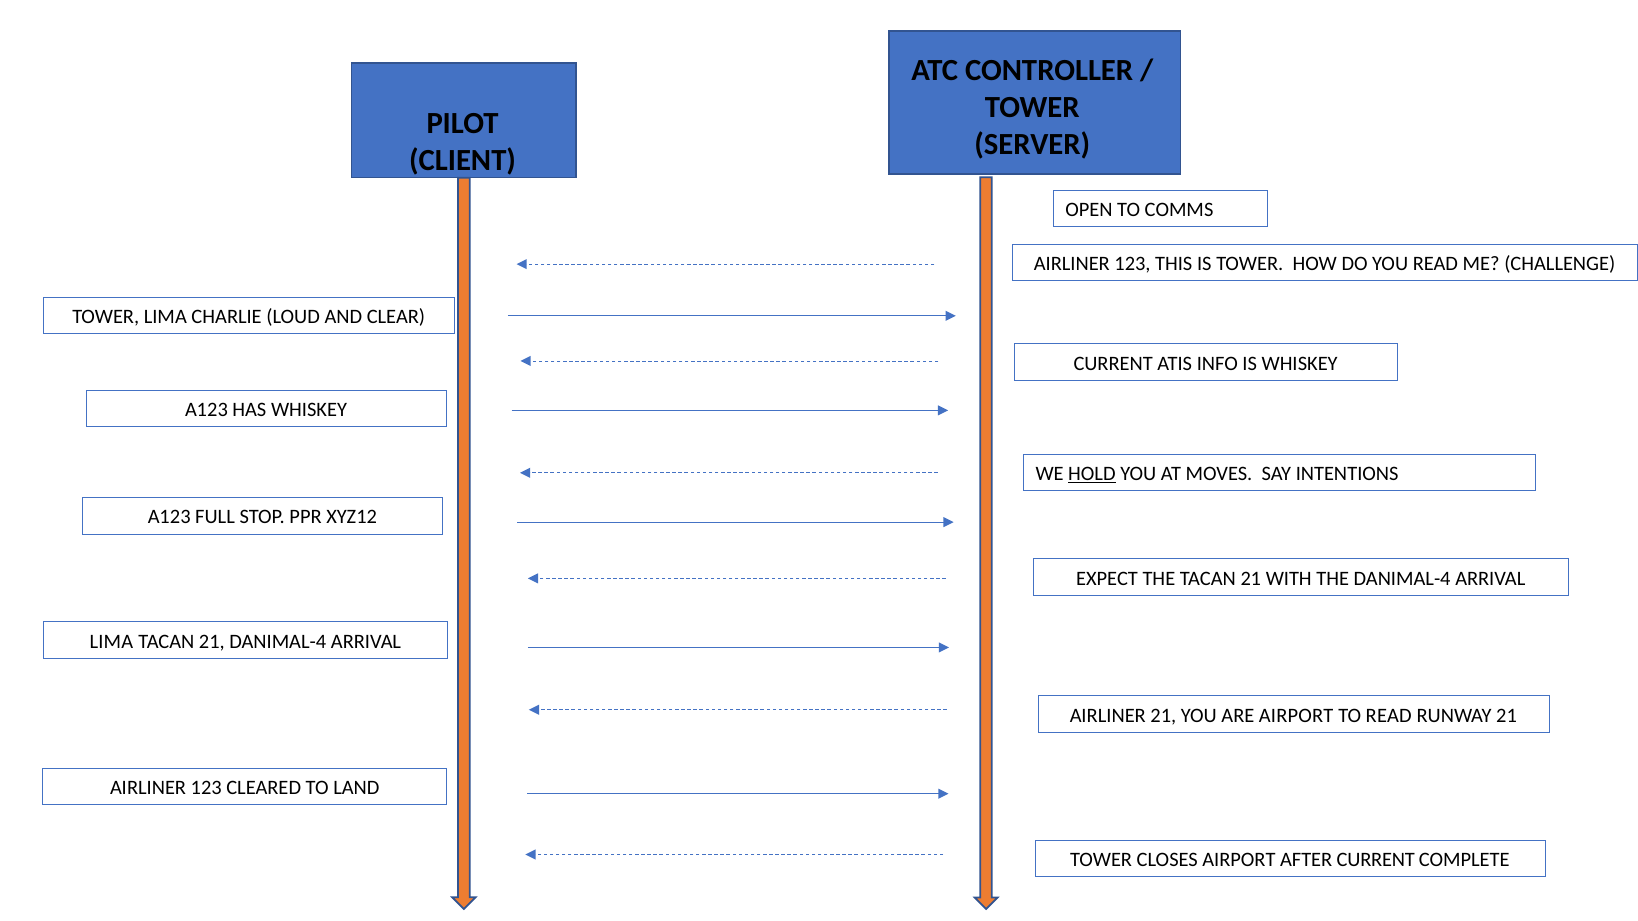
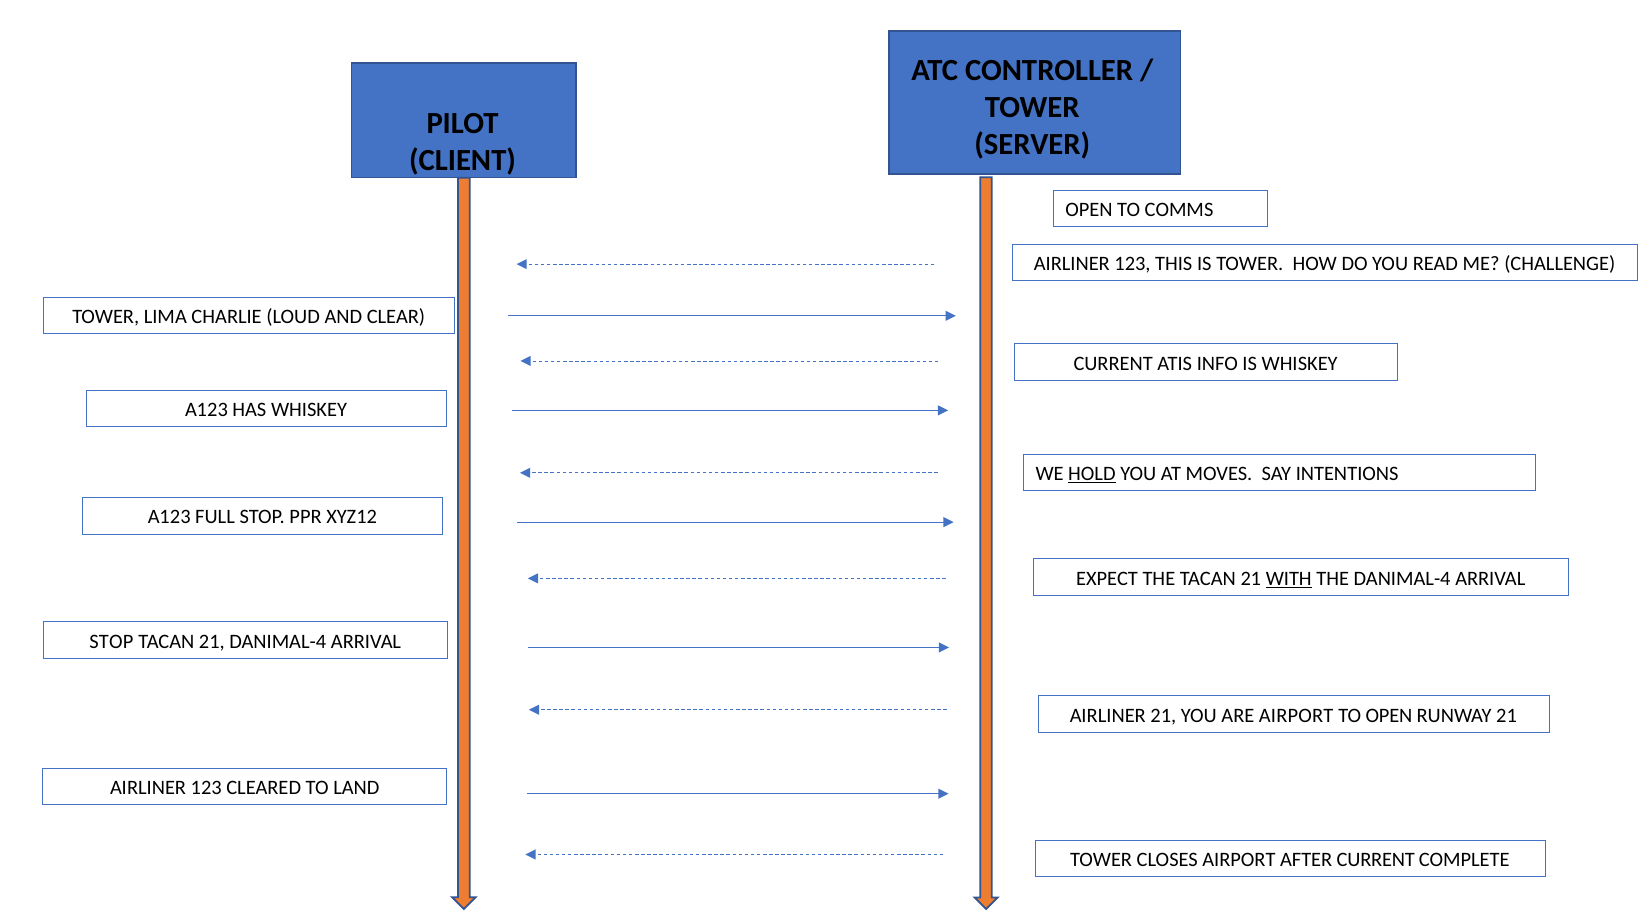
WITH underline: none -> present
LIMA at (111, 642): LIMA -> STOP
TO READ: READ -> OPEN
